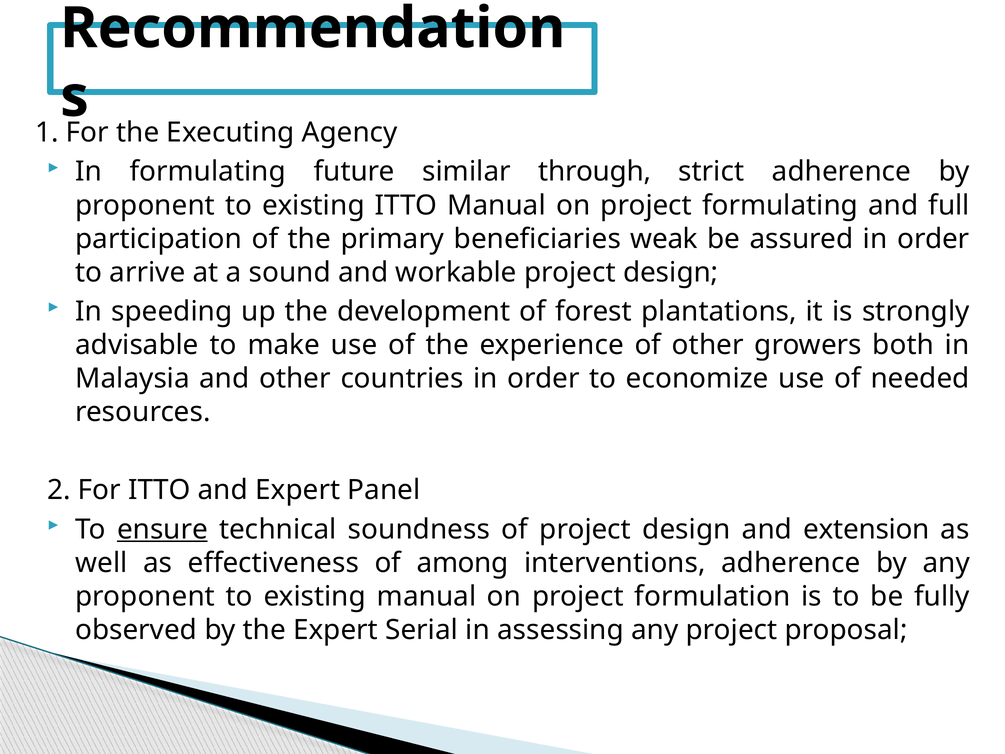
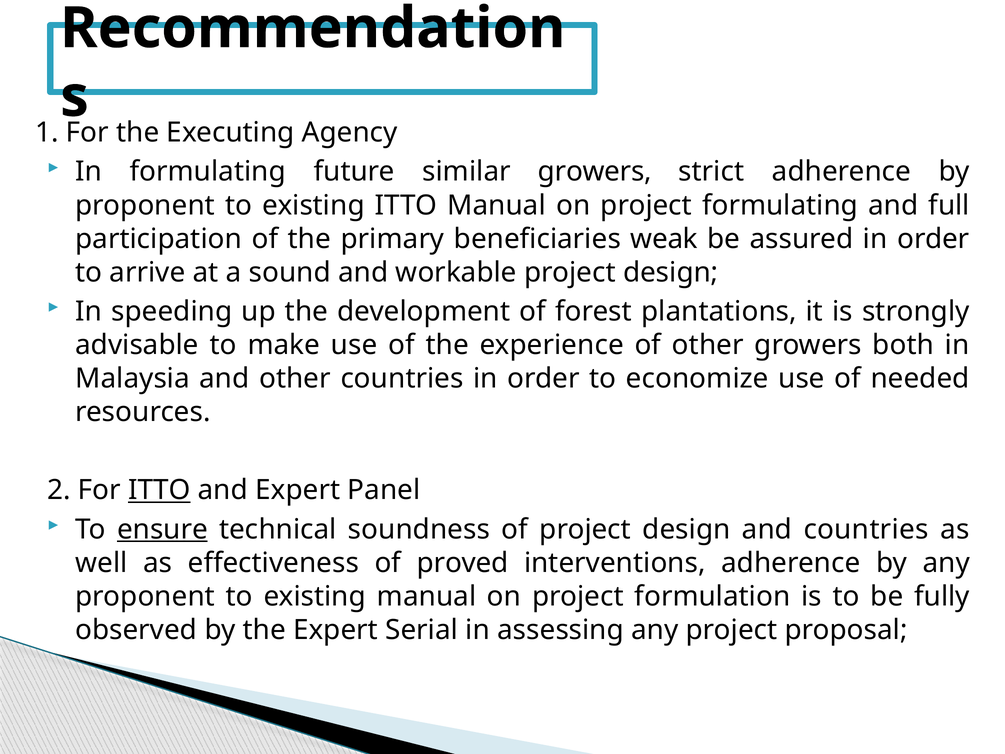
similar through: through -> growers
ITTO at (159, 490) underline: none -> present
and extension: extension -> countries
among: among -> proved
